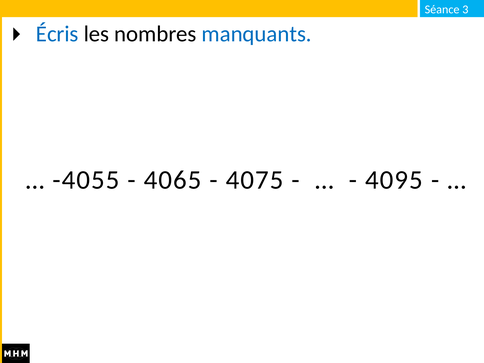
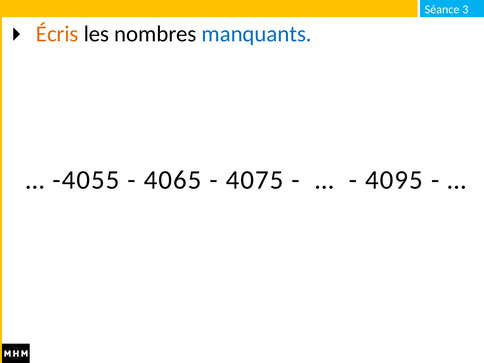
Écris colour: blue -> orange
